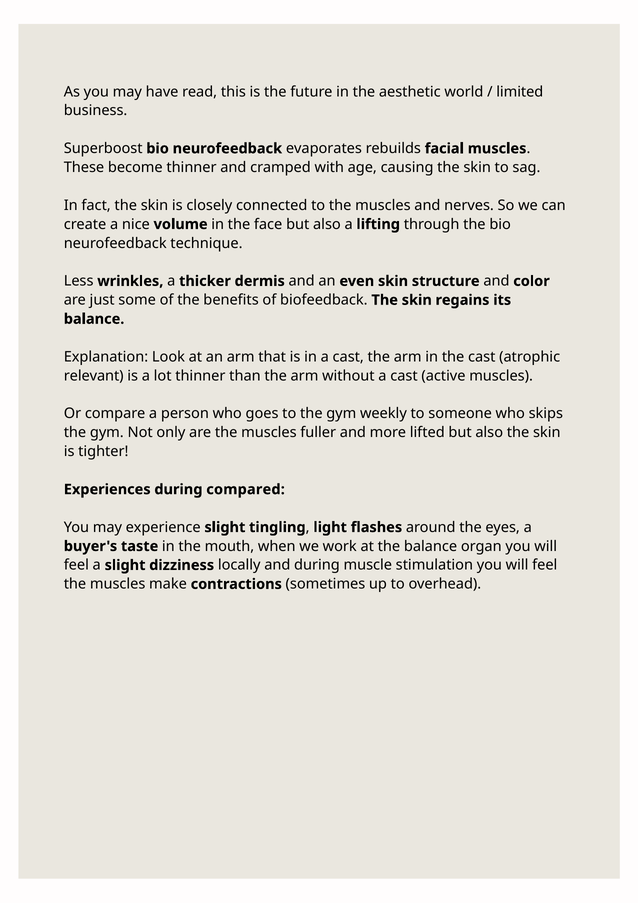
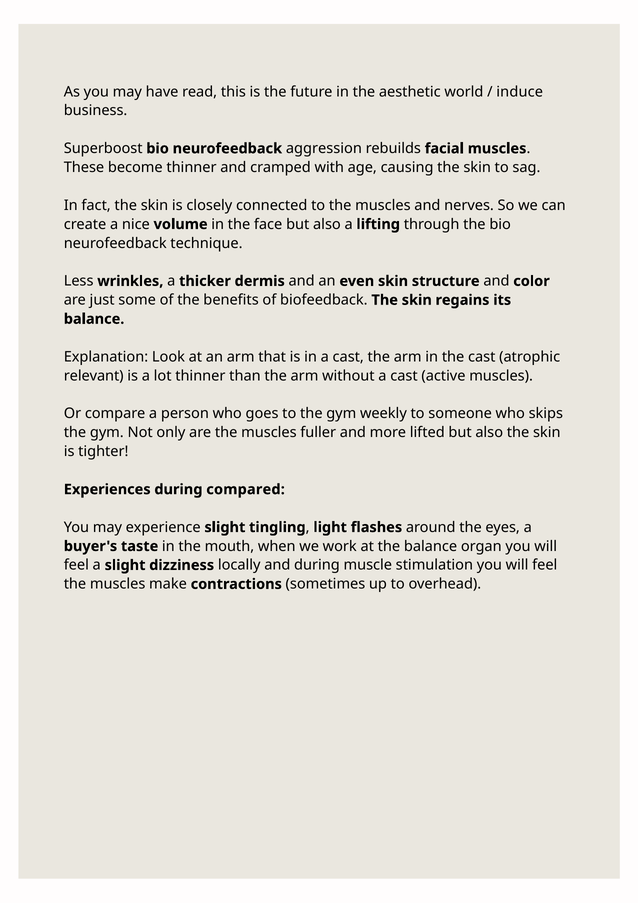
limited: limited -> induce
evaporates: evaporates -> aggression
